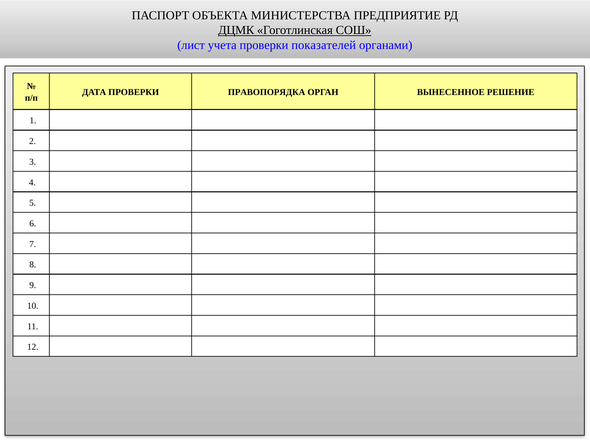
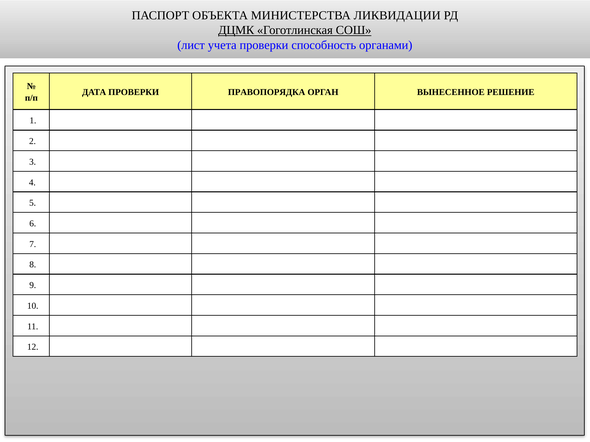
ПРЕДПРИЯТИЕ: ПРЕДПРИЯТИЕ -> ЛИКВИДАЦИИ
показателей: показателей -> способность
